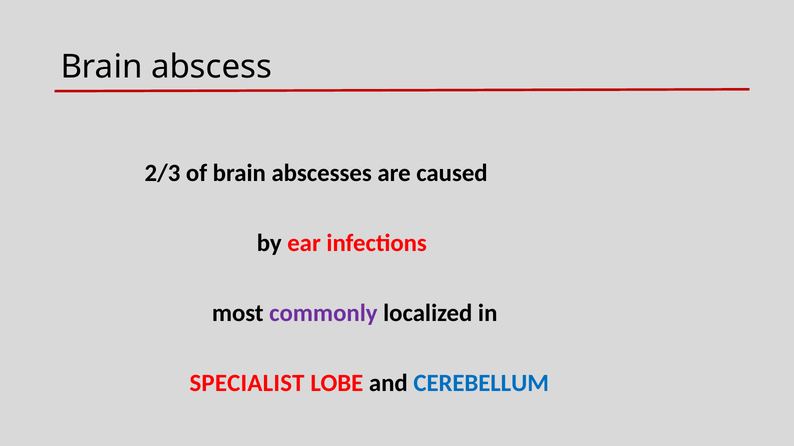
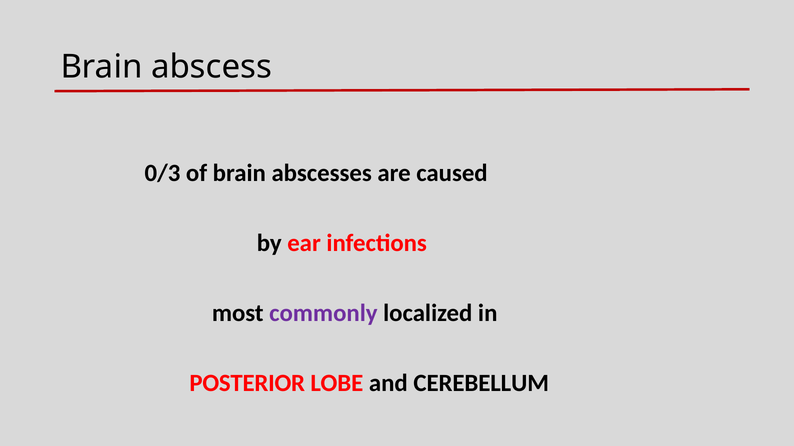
2/3: 2/3 -> 0/3
SPECIALIST: SPECIALIST -> POSTERIOR
CEREBELLUM colour: blue -> black
